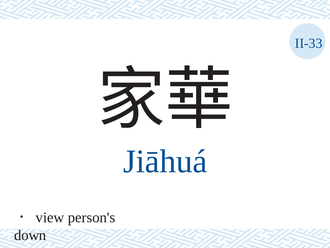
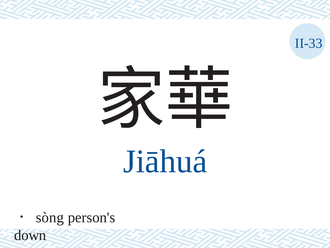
view: view -> sòng
